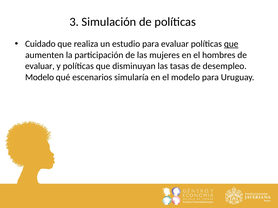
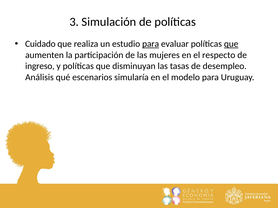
para at (151, 44) underline: none -> present
hombres: hombres -> respecto
evaluar at (40, 66): evaluar -> ingreso
Modelo at (40, 77): Modelo -> Análisis
